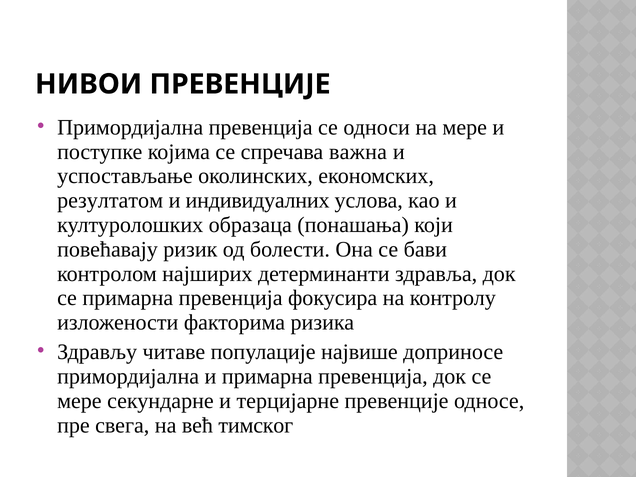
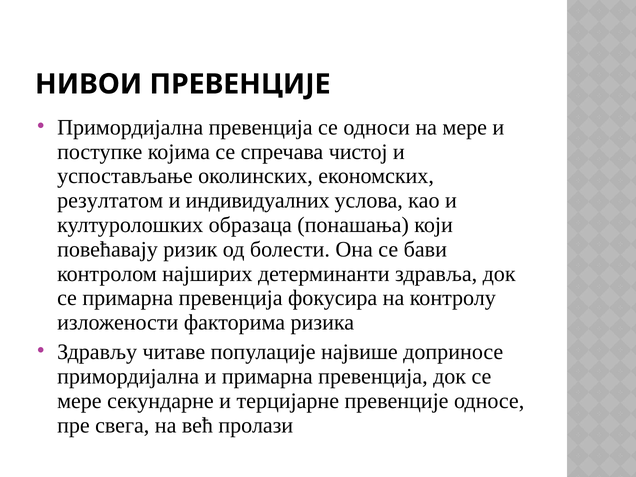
важна: важна -> чистој
тимског: тимског -> пролази
